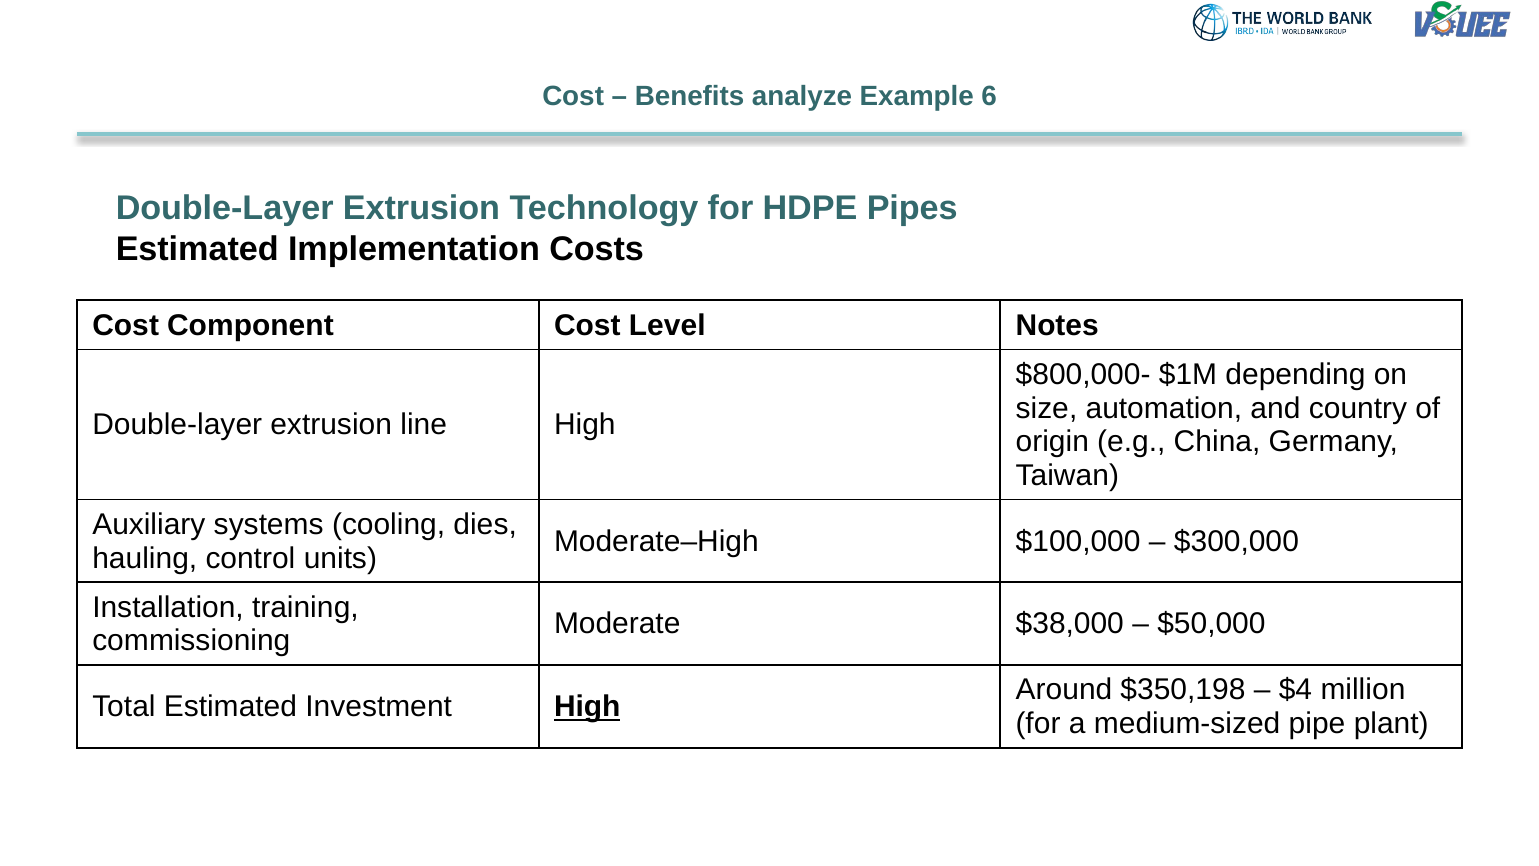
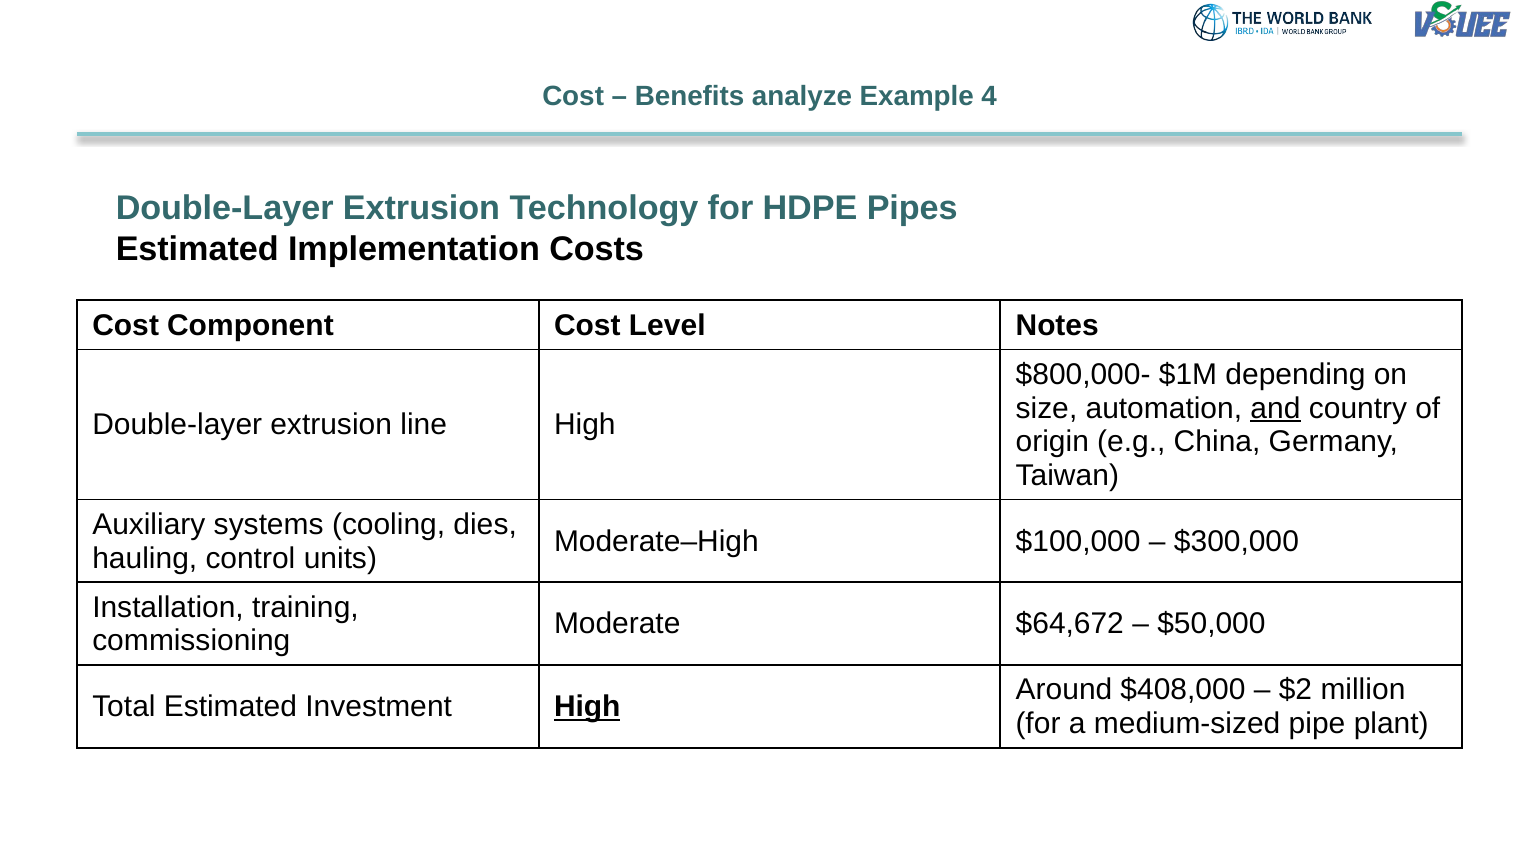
6: 6 -> 4
and underline: none -> present
$38,000: $38,000 -> $64,672
$350,198: $350,198 -> $408,000
$4: $4 -> $2
